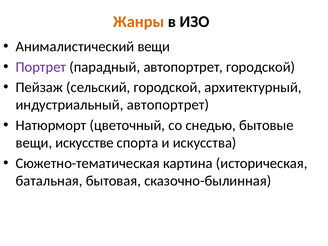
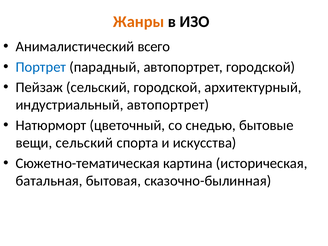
Анималистический вещи: вещи -> всего
Портрет colour: purple -> blue
вещи искусстве: искусстве -> сельский
